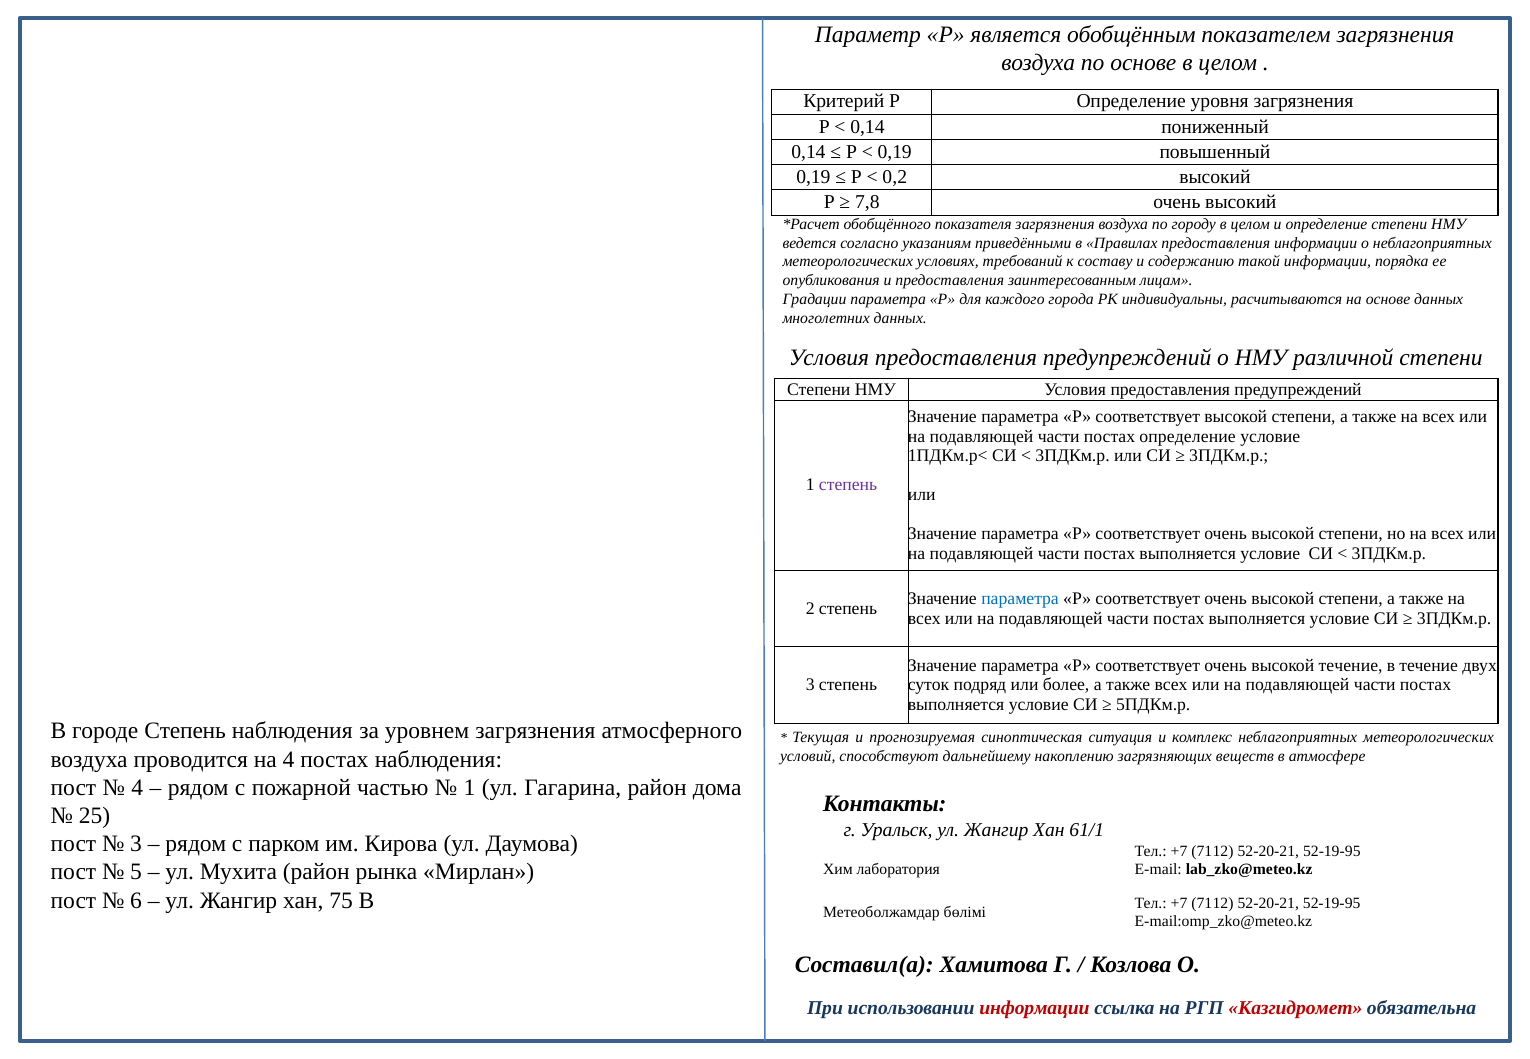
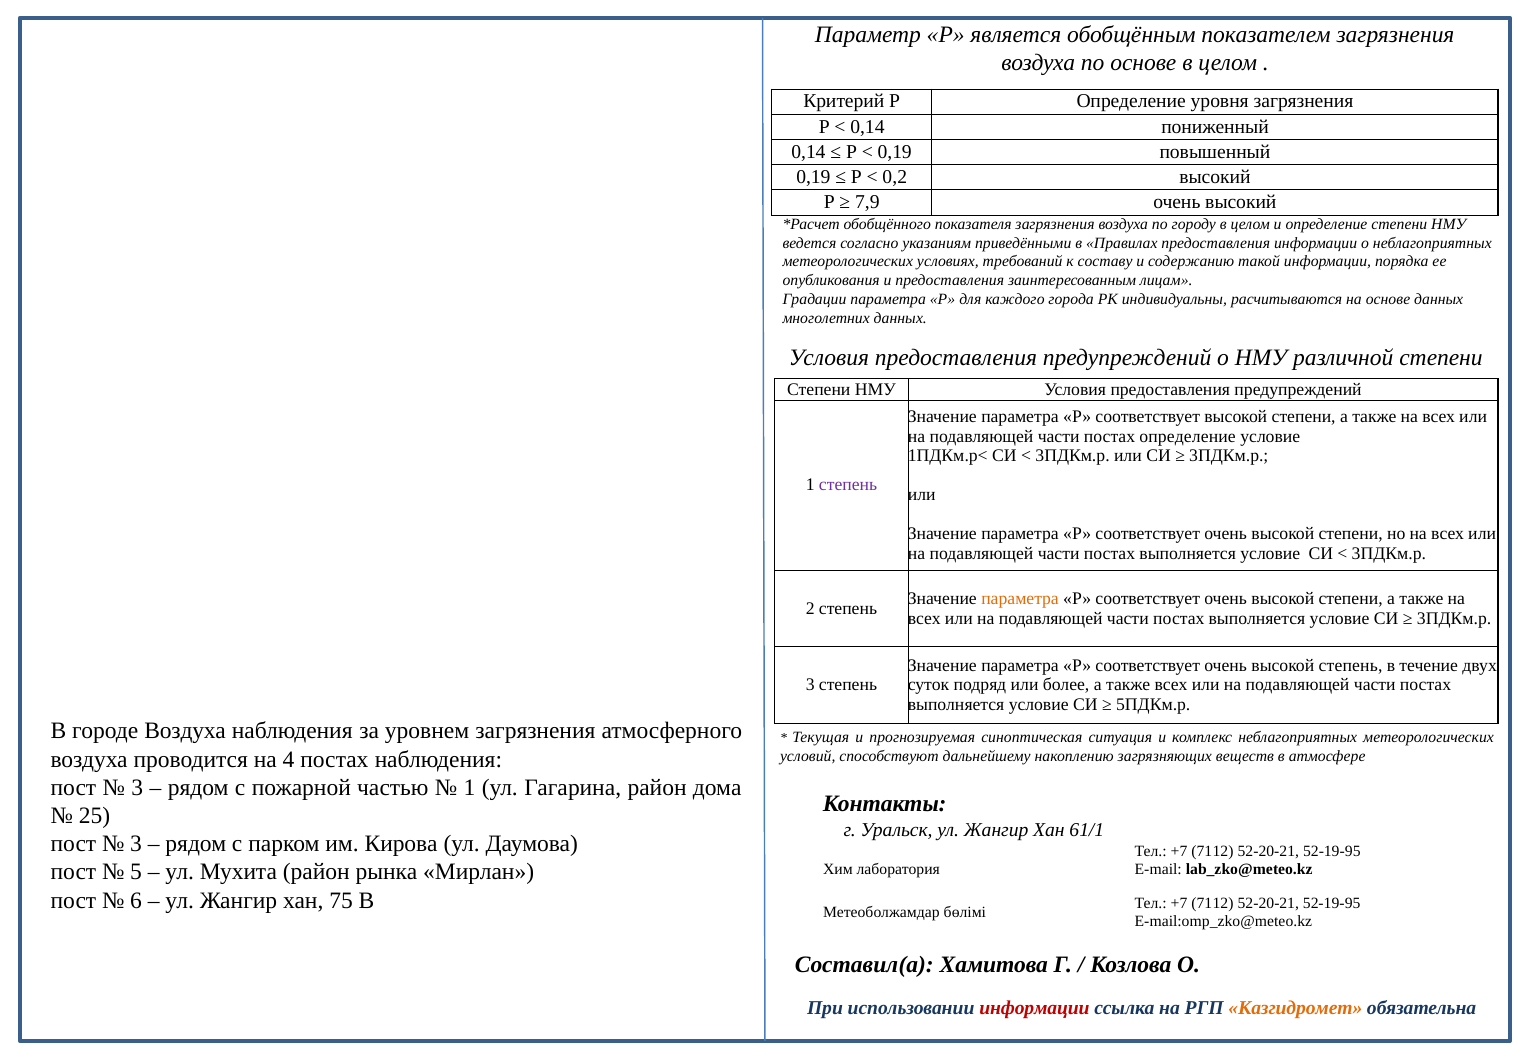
7,8: 7,8 -> 7,9
параметра at (1020, 599) colour: blue -> orange
высокой течение: течение -> степень
городе Степень: Степень -> Воздуха
4 at (137, 788): 4 -> 3
Казгидромет colour: red -> orange
